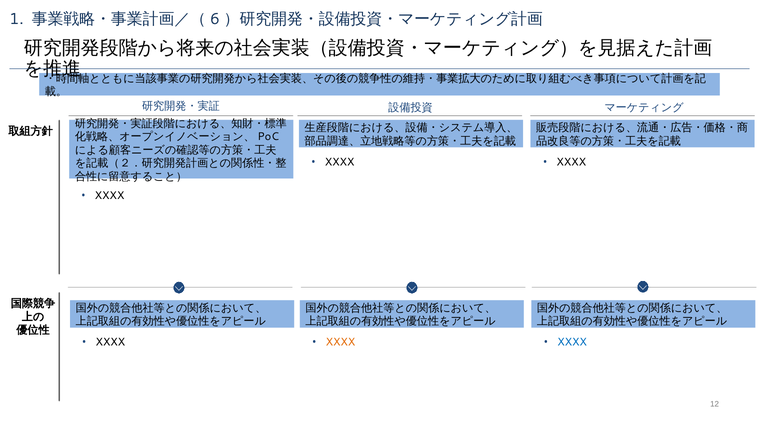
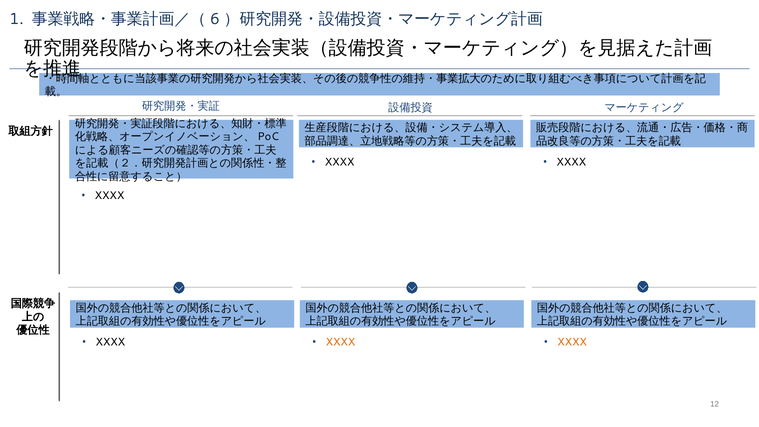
XXXX at (572, 342) colour: blue -> orange
